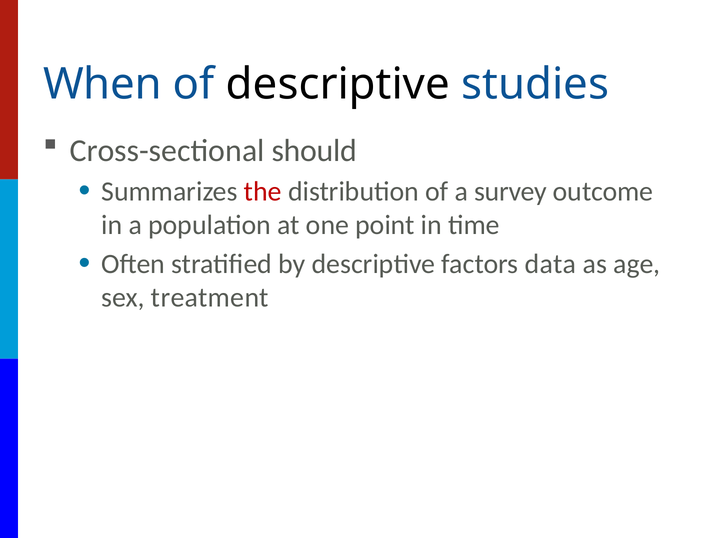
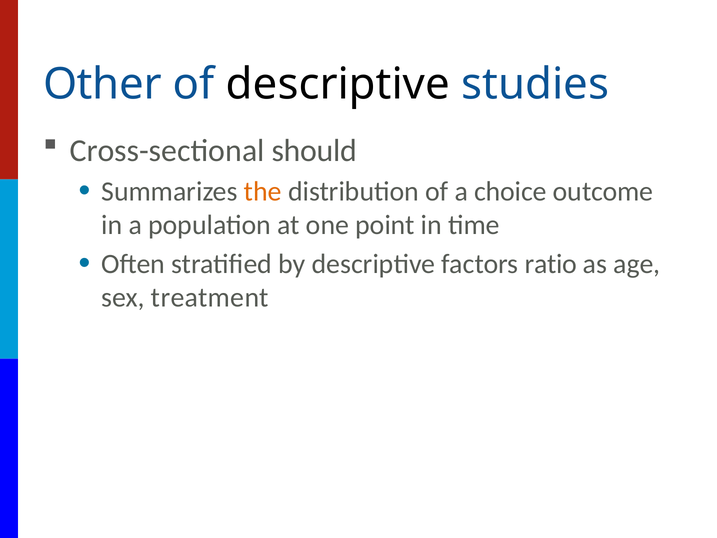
When: When -> Other
the colour: red -> orange
survey: survey -> choice
data: data -> ratio
